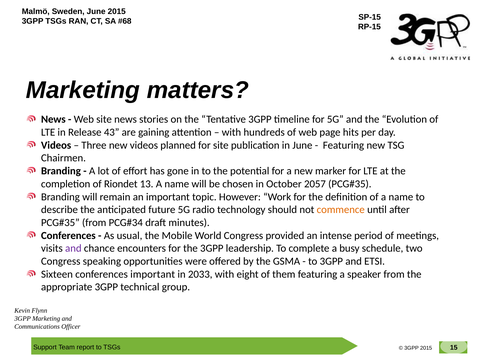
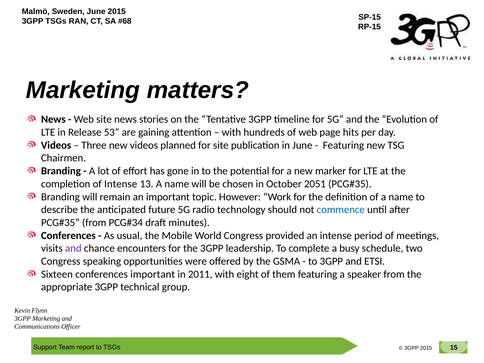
43: 43 -> 53
of Riondet: Riondet -> Intense
2057: 2057 -> 2051
commence colour: orange -> blue
2033: 2033 -> 2011
